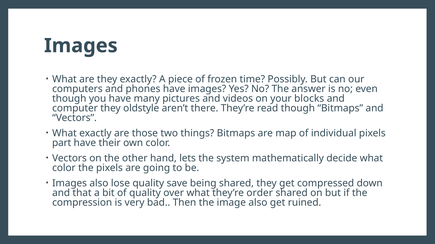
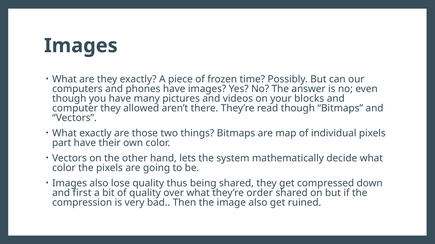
oldstyle: oldstyle -> allowed
save: save -> thus
that: that -> first
